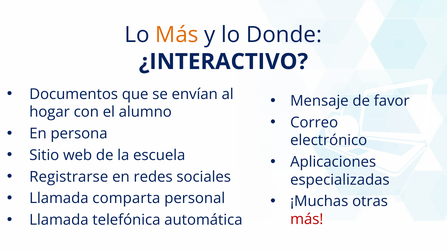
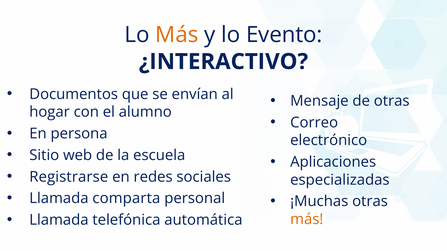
Donde: Donde -> Evento
de favor: favor -> otras
más at (307, 220) colour: red -> orange
